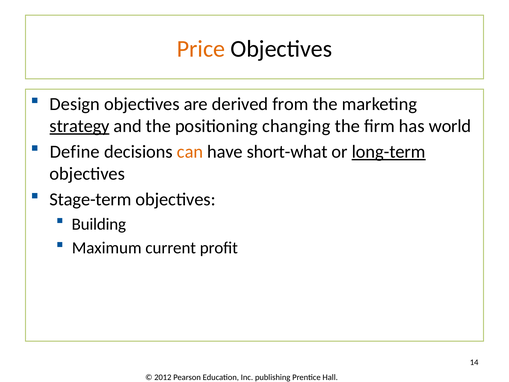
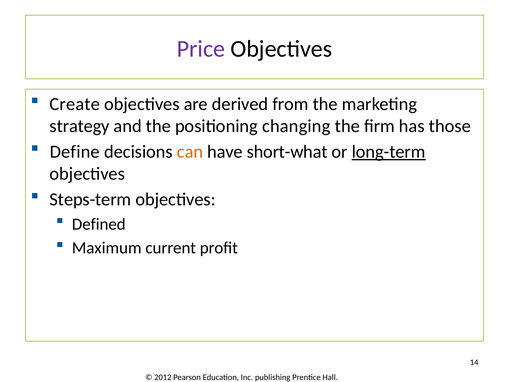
Price colour: orange -> purple
Design: Design -> Create
strategy underline: present -> none
world: world -> those
Stage-term: Stage-term -> Steps-term
Building: Building -> Defined
